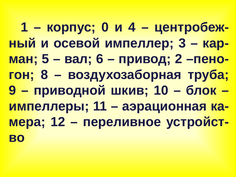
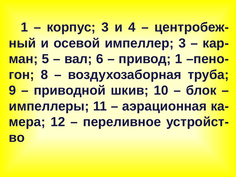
корпус 0: 0 -> 3
привод 2: 2 -> 1
